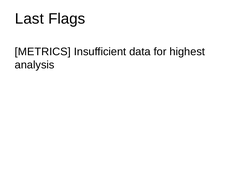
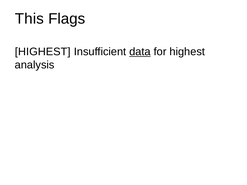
Last: Last -> This
METRICS at (43, 52): METRICS -> HIGHEST
data underline: none -> present
